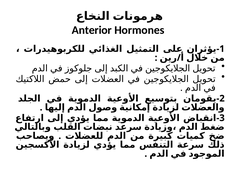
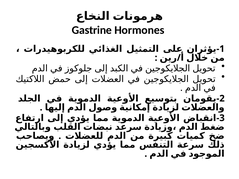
Anterior: Anterior -> Gastrine
